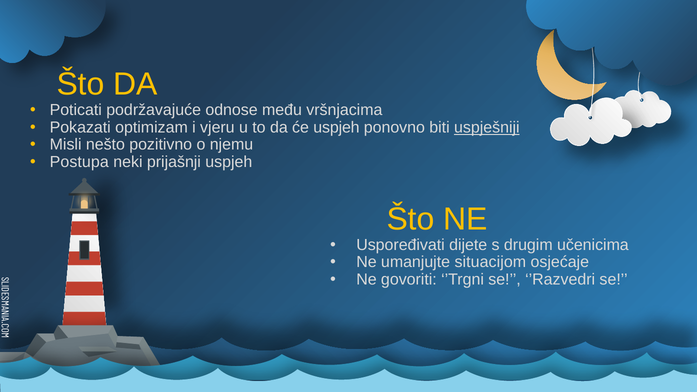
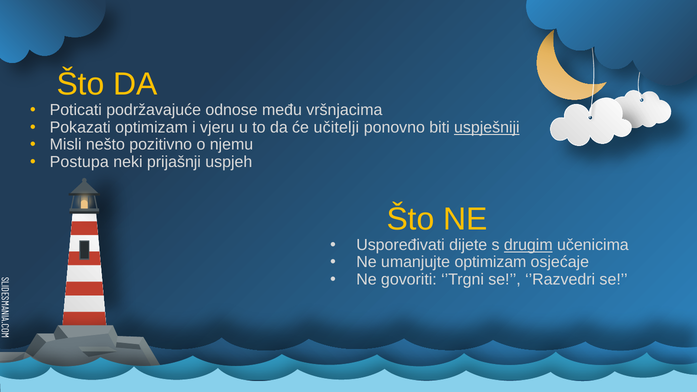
će uspjeh: uspjeh -> učitelji
drugim underline: none -> present
umanjujte situacijom: situacijom -> optimizam
